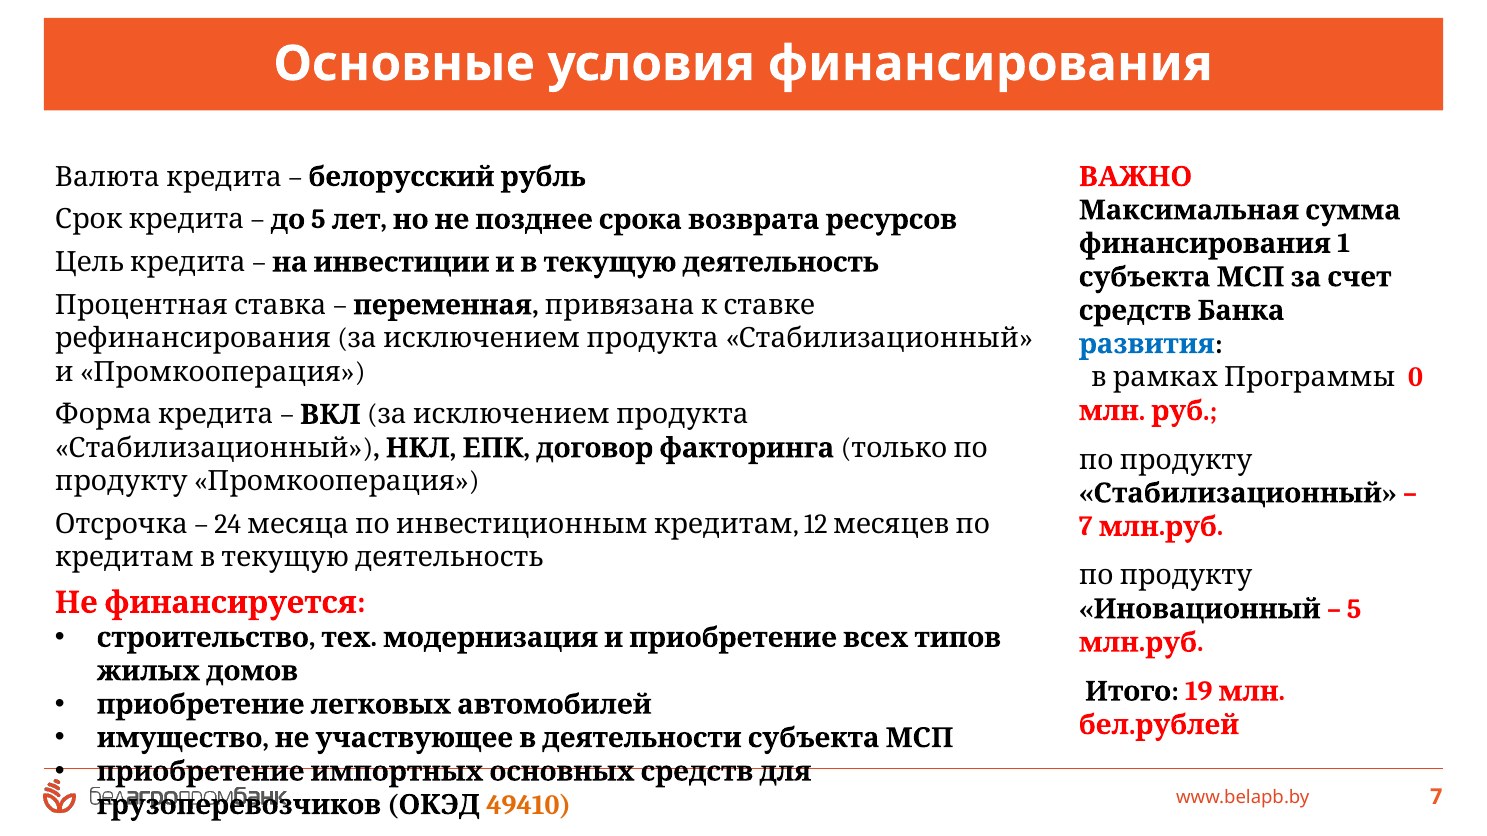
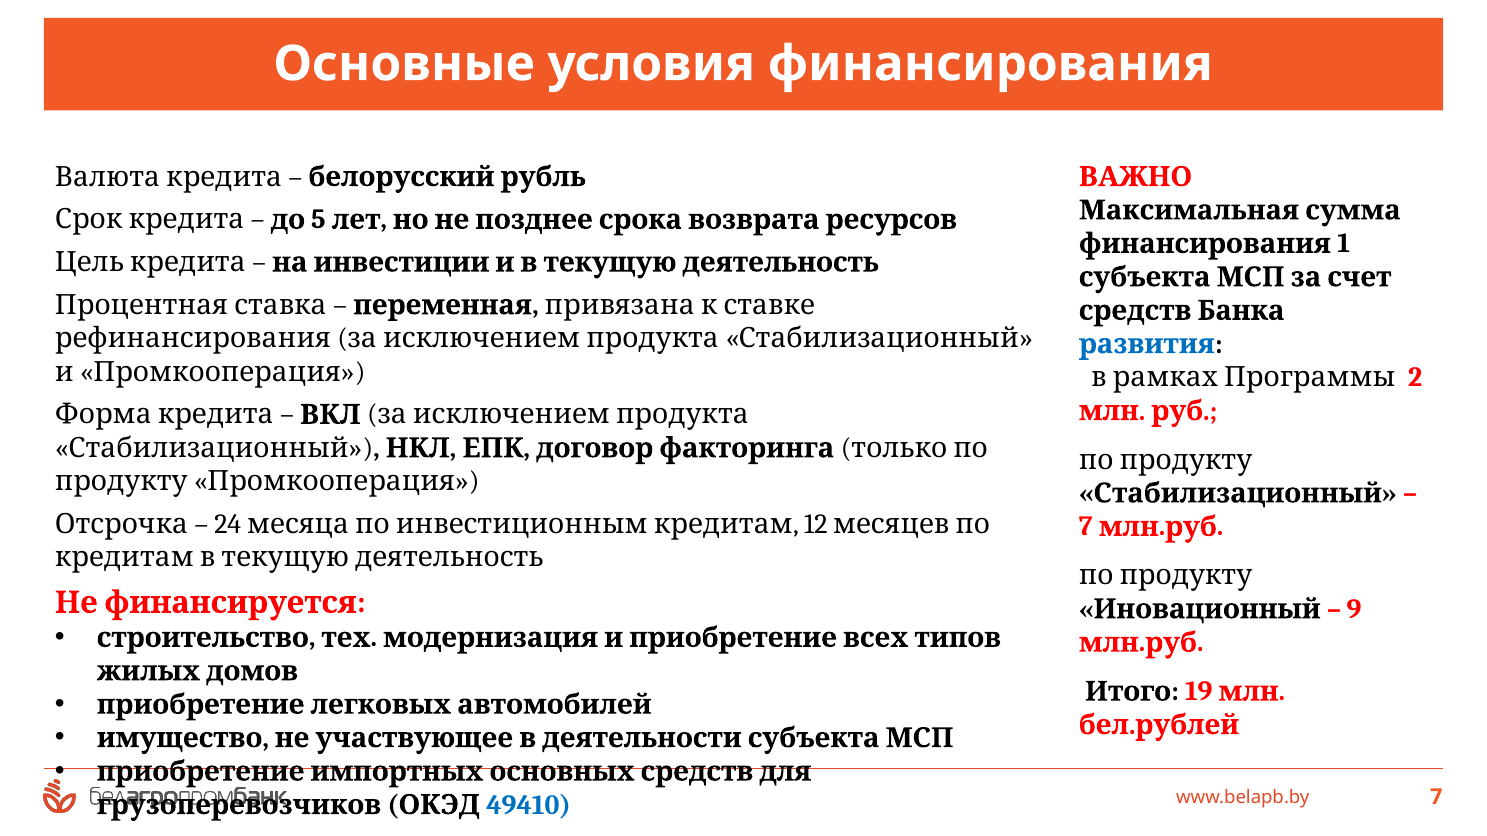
0: 0 -> 2
5 at (1354, 609): 5 -> 9
49410 colour: orange -> blue
